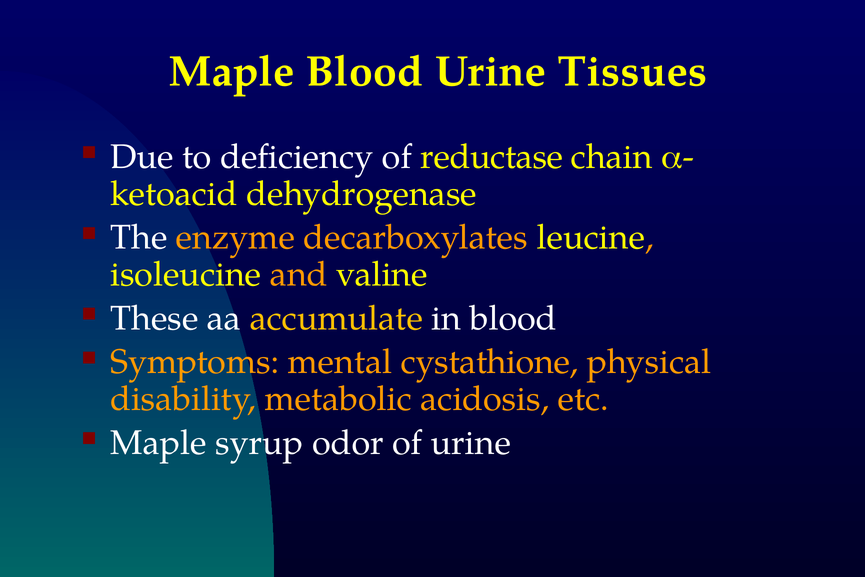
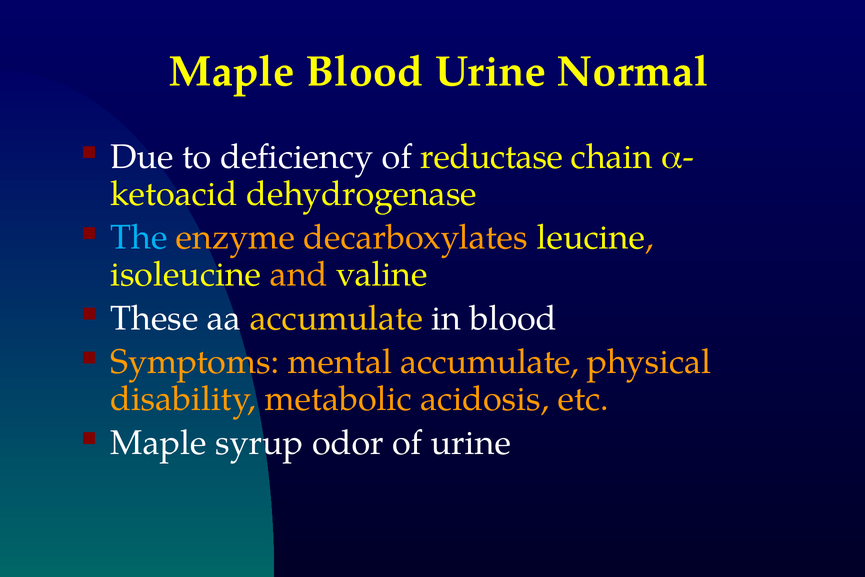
Tissues: Tissues -> Normal
The colour: white -> light blue
mental cystathione: cystathione -> accumulate
